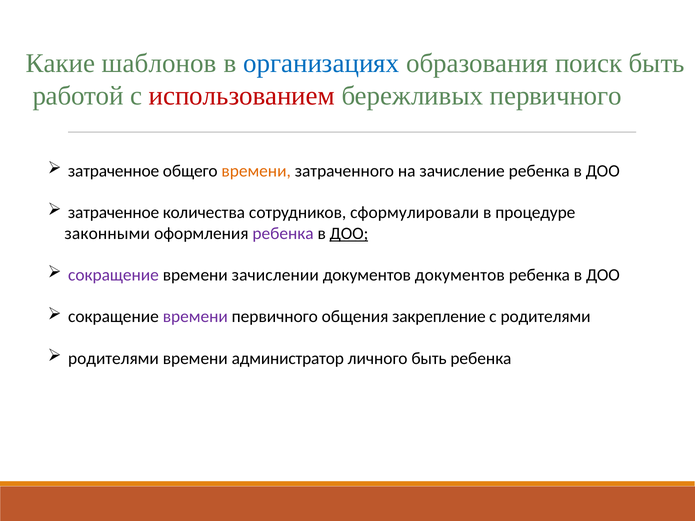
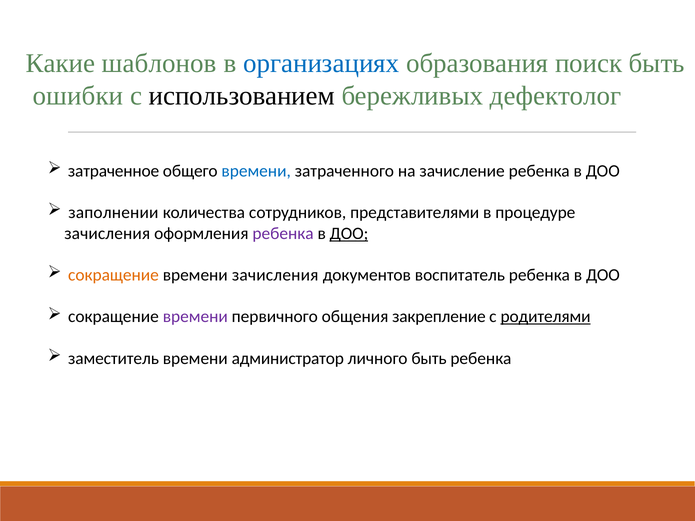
работой: работой -> ошибки
использованием colour: red -> black
бережливых первичного: первичного -> дефектолог
времени at (256, 171) colour: orange -> blue
затраченное at (114, 213): затраченное -> заполнении
сформулировали: сформулировали -> представителями
законными at (107, 233): законными -> зачисления
сокращение at (113, 275) colour: purple -> orange
времени зачислении: зачислении -> зачисления
документов документов: документов -> воспитатель
родителями at (546, 317) underline: none -> present
родителями at (113, 359): родителями -> заместитель
